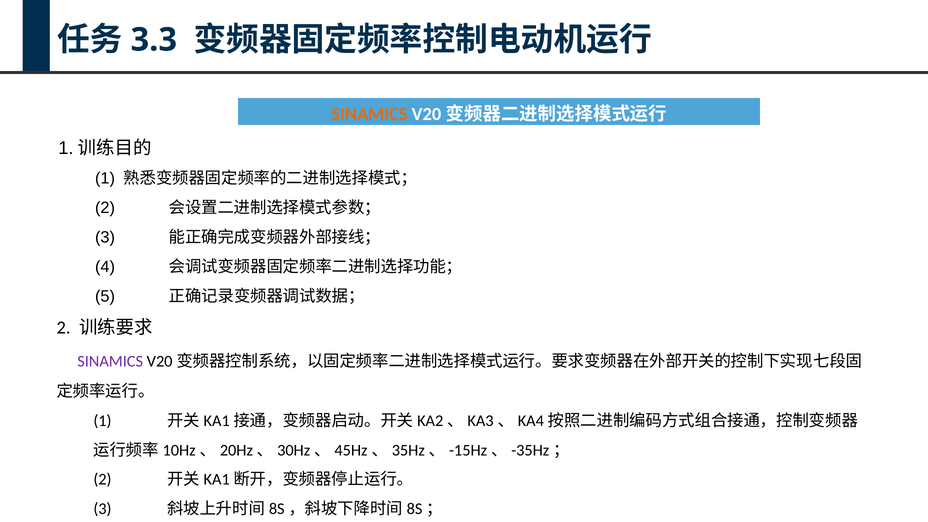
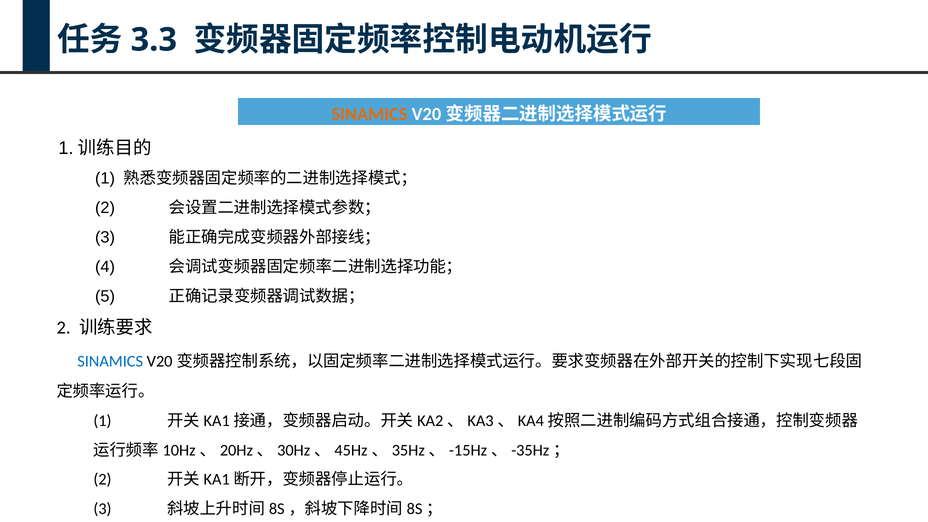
SINAMICS at (110, 361) colour: purple -> blue
